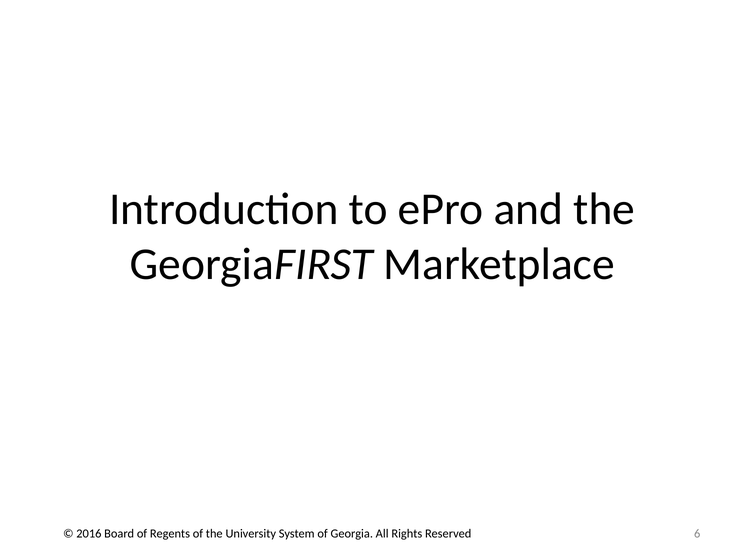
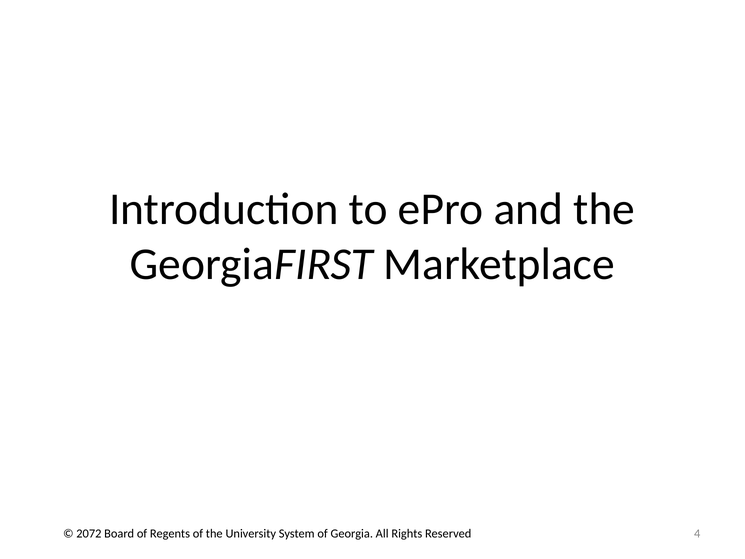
2016: 2016 -> 2072
6: 6 -> 4
